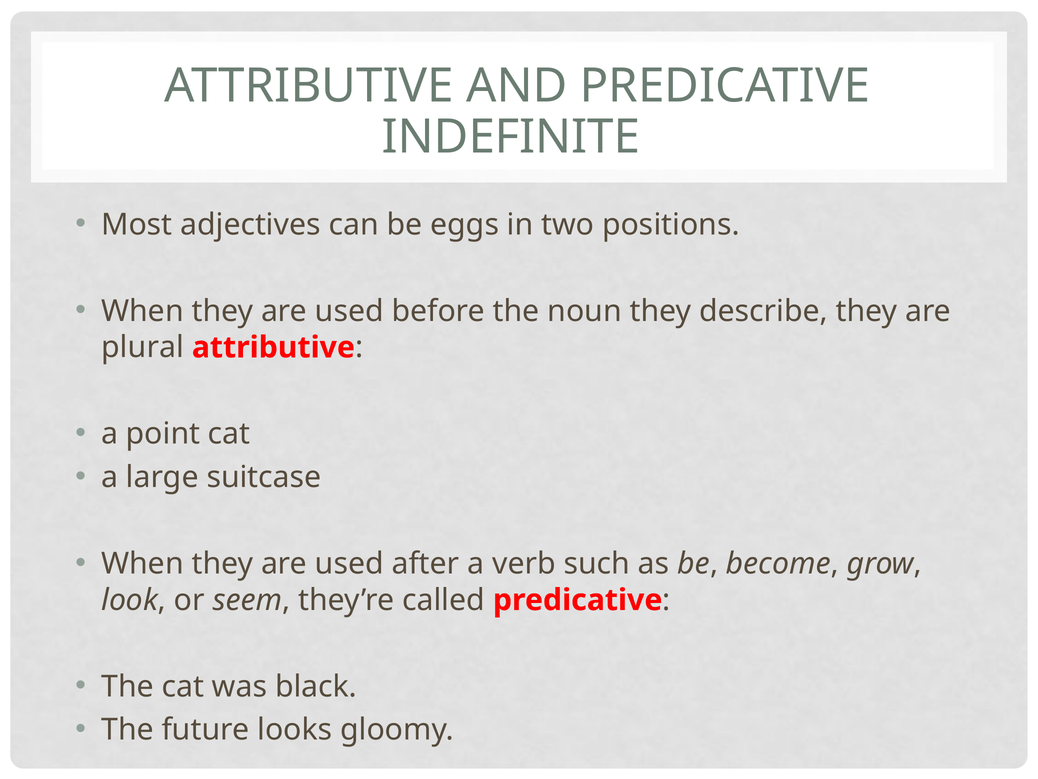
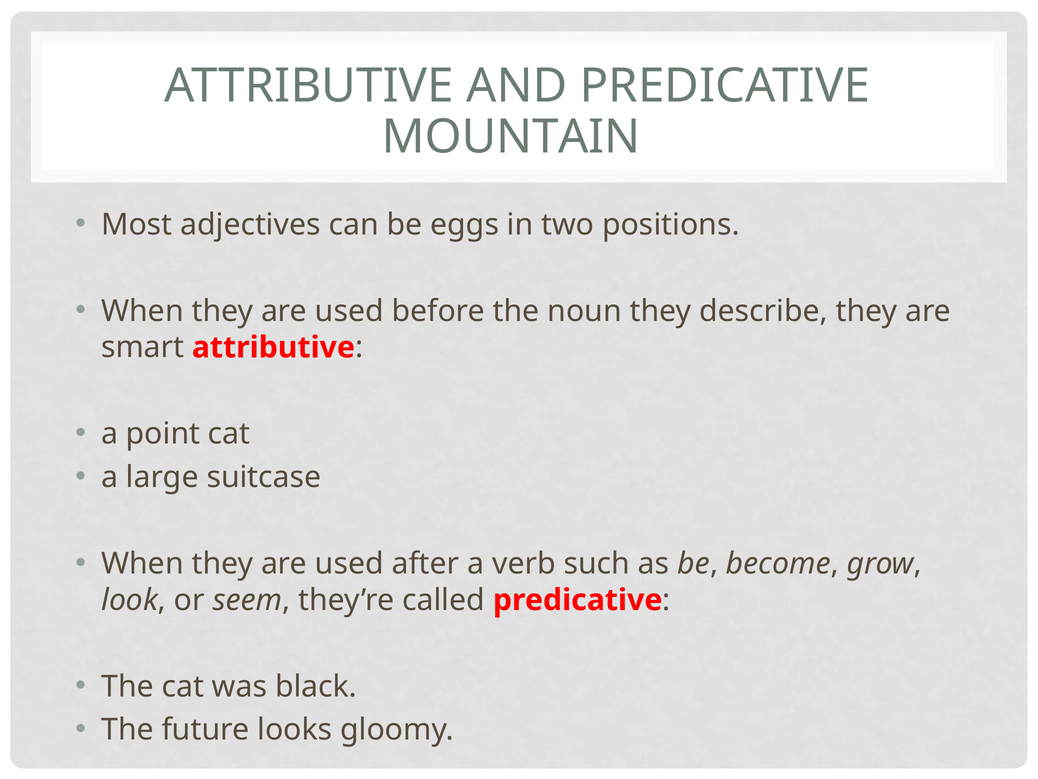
INDEFINITE: INDEFINITE -> MOUNTAIN
plural: plural -> smart
